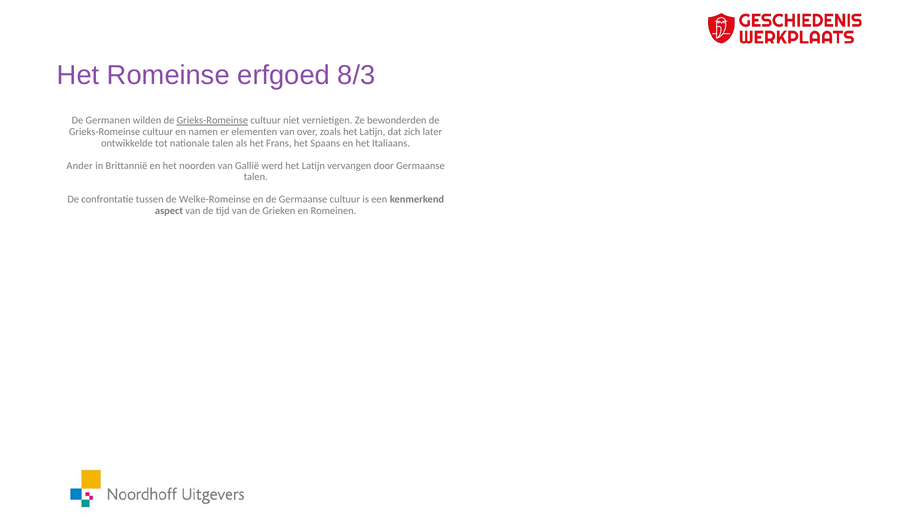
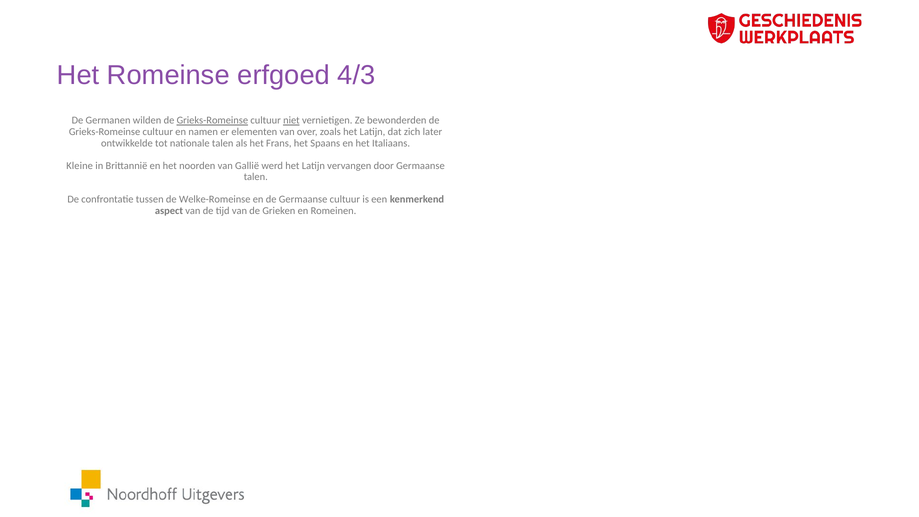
8/3: 8/3 -> 4/3
niet underline: none -> present
Ander: Ander -> Kleine
